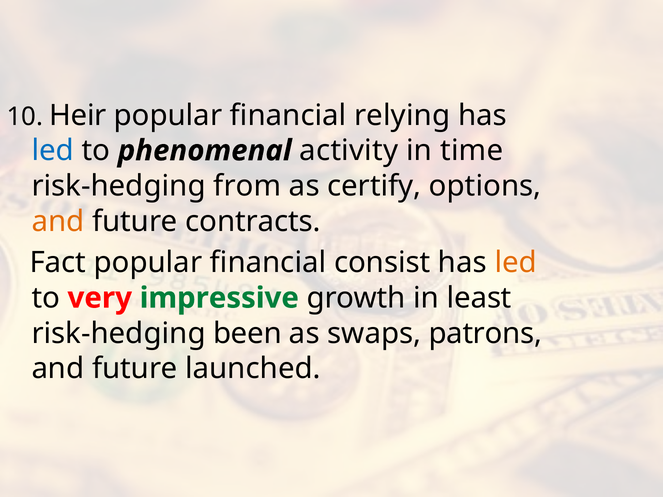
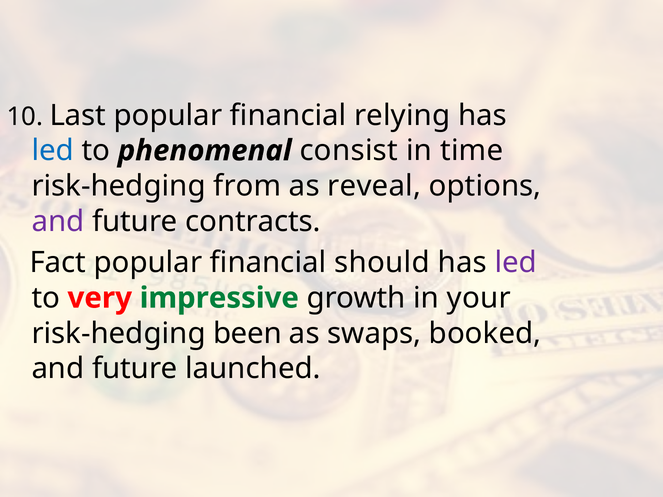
Heir: Heir -> Last
activity: activity -> consist
certify: certify -> reveal
and at (58, 221) colour: orange -> purple
consist: consist -> should
led at (516, 263) colour: orange -> purple
least: least -> your
patrons: patrons -> booked
